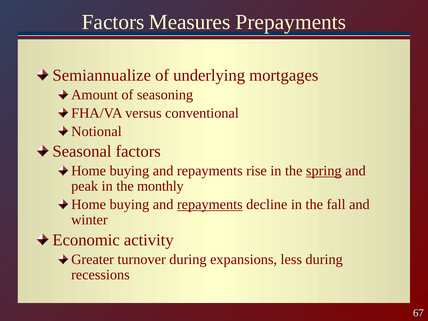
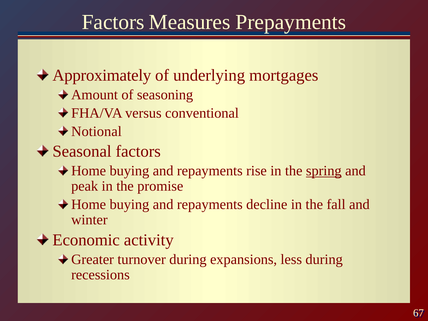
Semiannualize: Semiannualize -> Approximately
monthly: monthly -> promise
repayments at (210, 205) underline: present -> none
